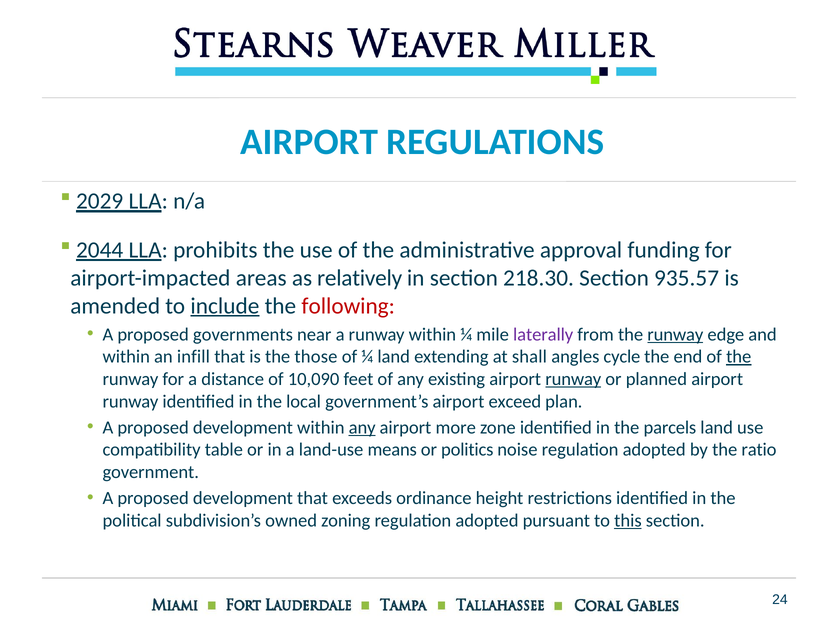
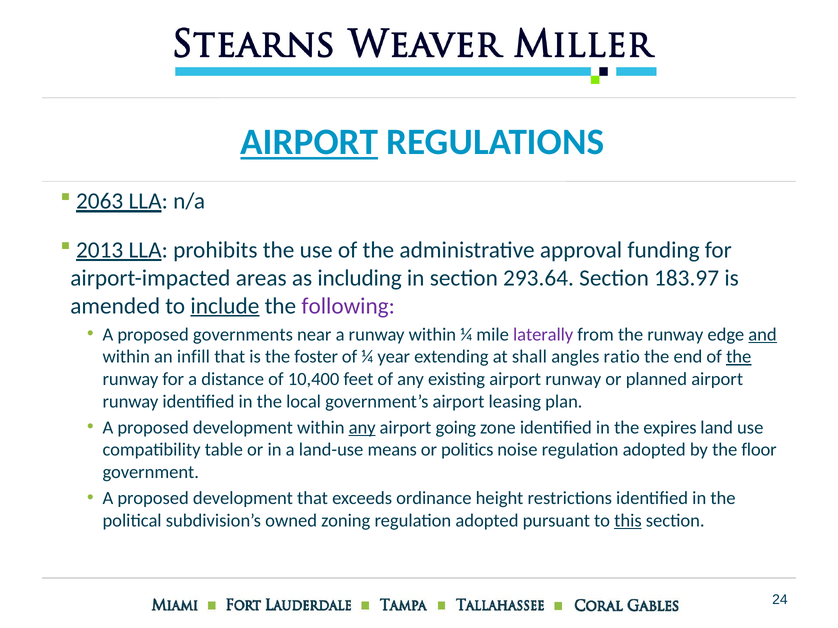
AIRPORT at (309, 142) underline: none -> present
2029: 2029 -> 2063
2044: 2044 -> 2013
relatively: relatively -> including
218.30: 218.30 -> 293.64
935.57: 935.57 -> 183.97
following colour: red -> purple
runway at (675, 335) underline: present -> none
and underline: none -> present
those: those -> foster
¼ land: land -> year
cycle: cycle -> ratio
10,090: 10,090 -> 10,400
runway at (573, 379) underline: present -> none
exceed: exceed -> leasing
more: more -> going
parcels: parcels -> expires
ratio: ratio -> floor
